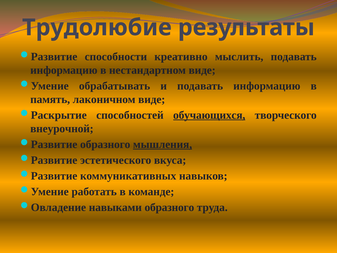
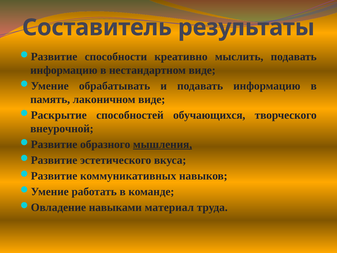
Трудолюбие: Трудолюбие -> Составитель
обучающихся underline: present -> none
навыками образного: образного -> материал
